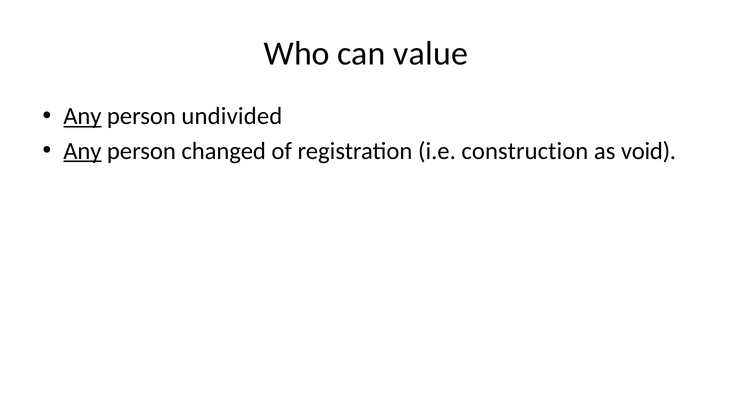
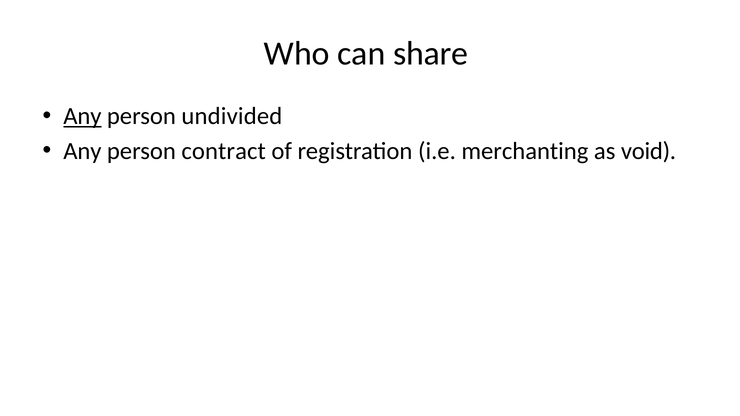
value: value -> share
Any at (82, 151) underline: present -> none
changed: changed -> contract
construction: construction -> merchanting
